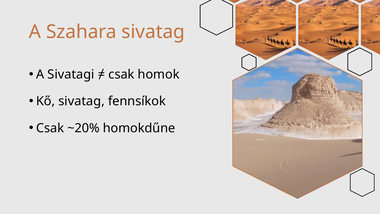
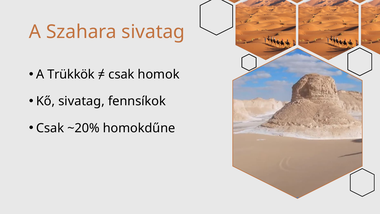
Sivatagi: Sivatagi -> Trükkök
